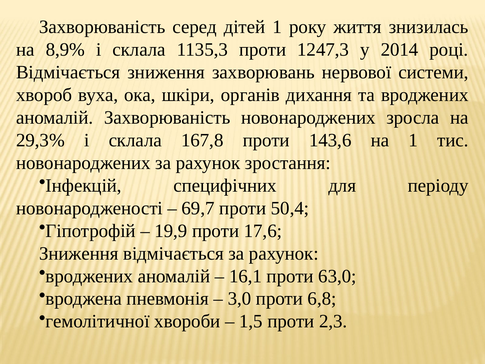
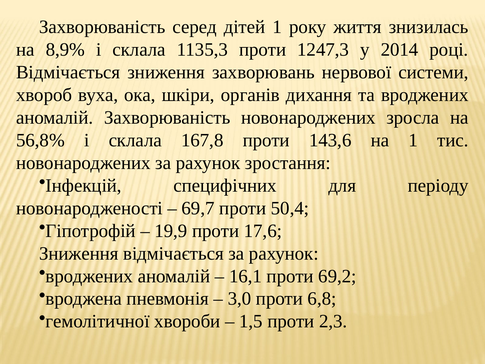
29,3%: 29,3% -> 56,8%
63,0: 63,0 -> 69,2
